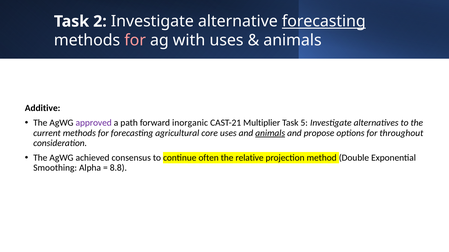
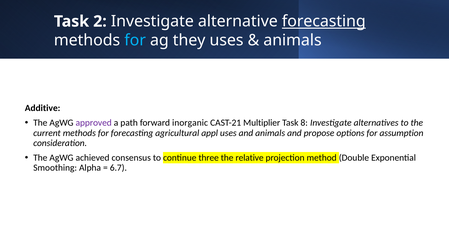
for at (135, 41) colour: pink -> light blue
with: with -> they
5: 5 -> 8
core: core -> appl
animals at (270, 133) underline: present -> none
throughout: throughout -> assumption
often: often -> three
8.8: 8.8 -> 6.7
